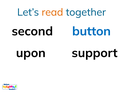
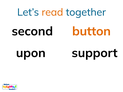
button colour: blue -> orange
